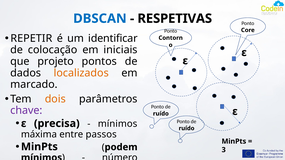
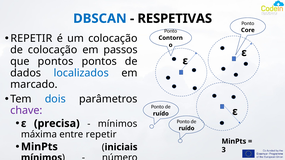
um identificar: identificar -> colocação
iniciais: iniciais -> passos
que projeto: projeto -> pontos
localizados colour: orange -> blue
dois colour: orange -> blue
entre passos: passos -> repetir
podem: podem -> iniciais
